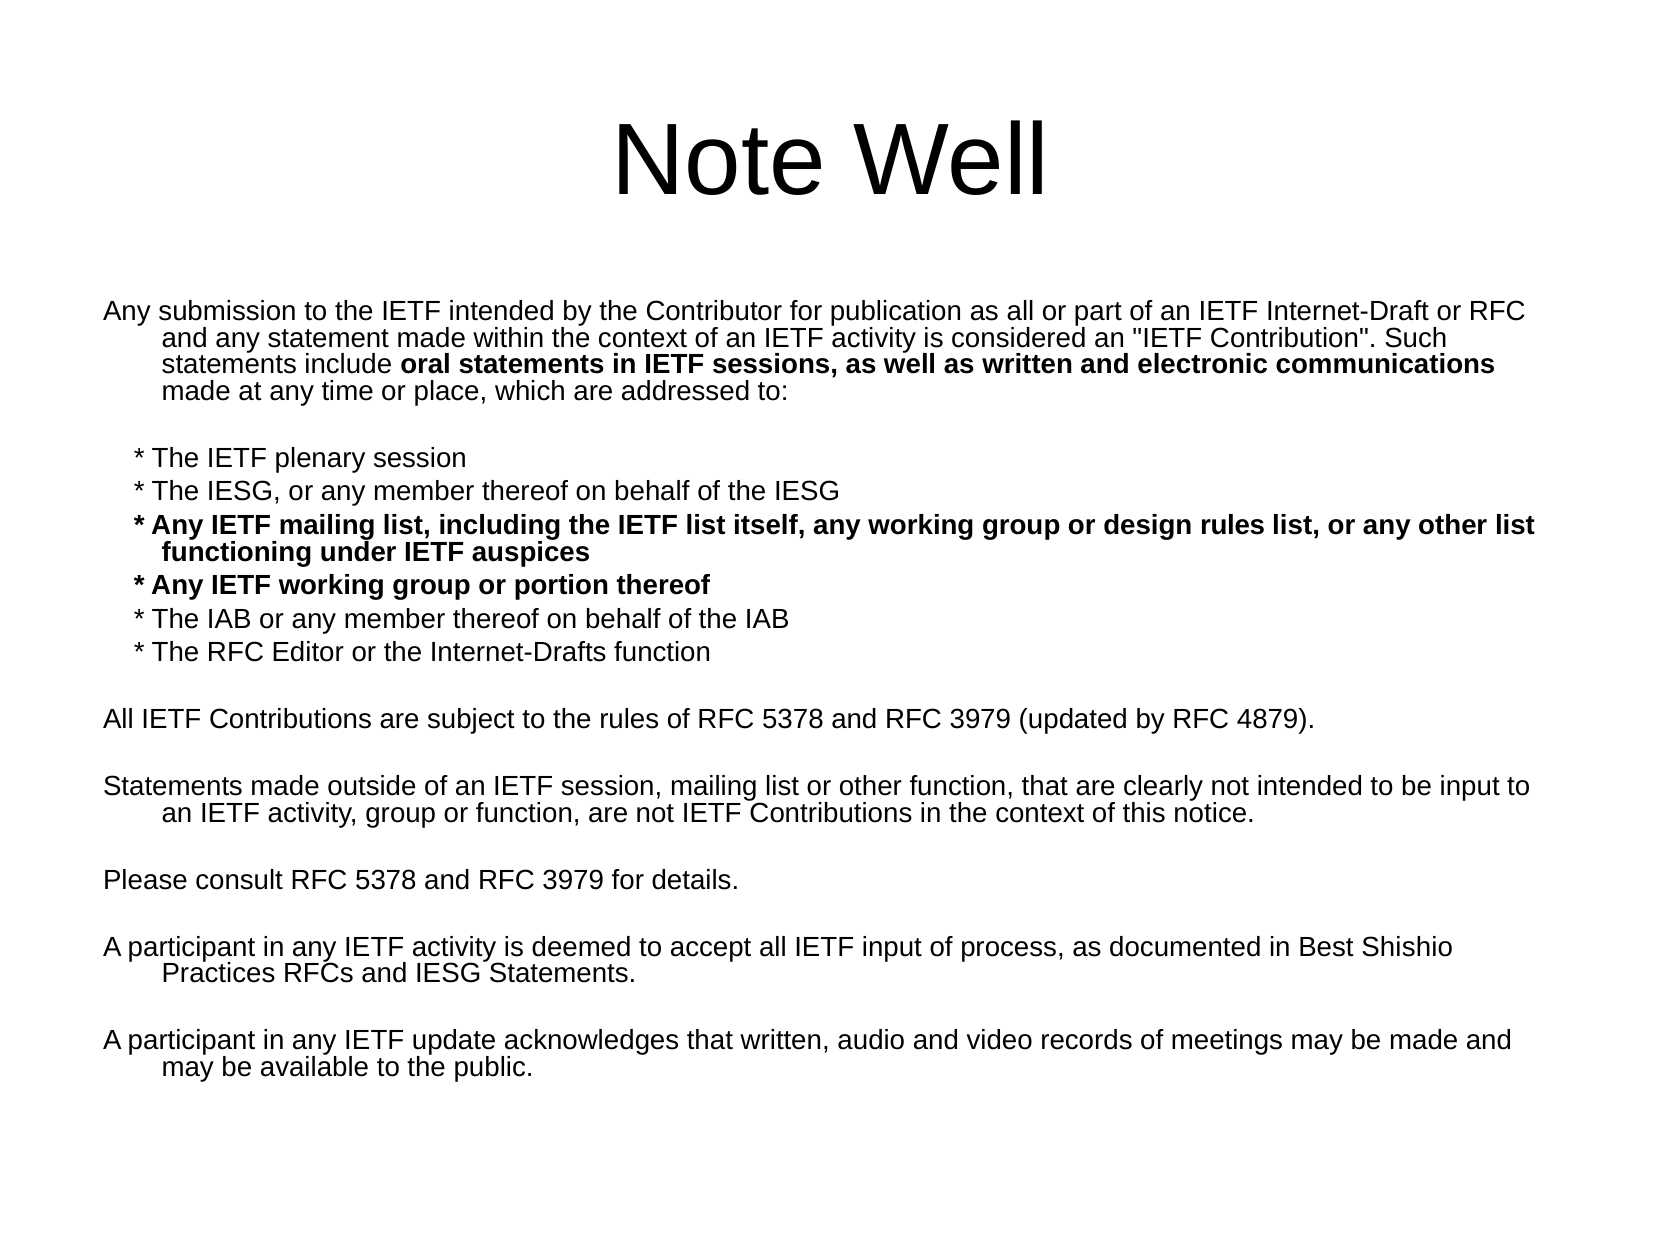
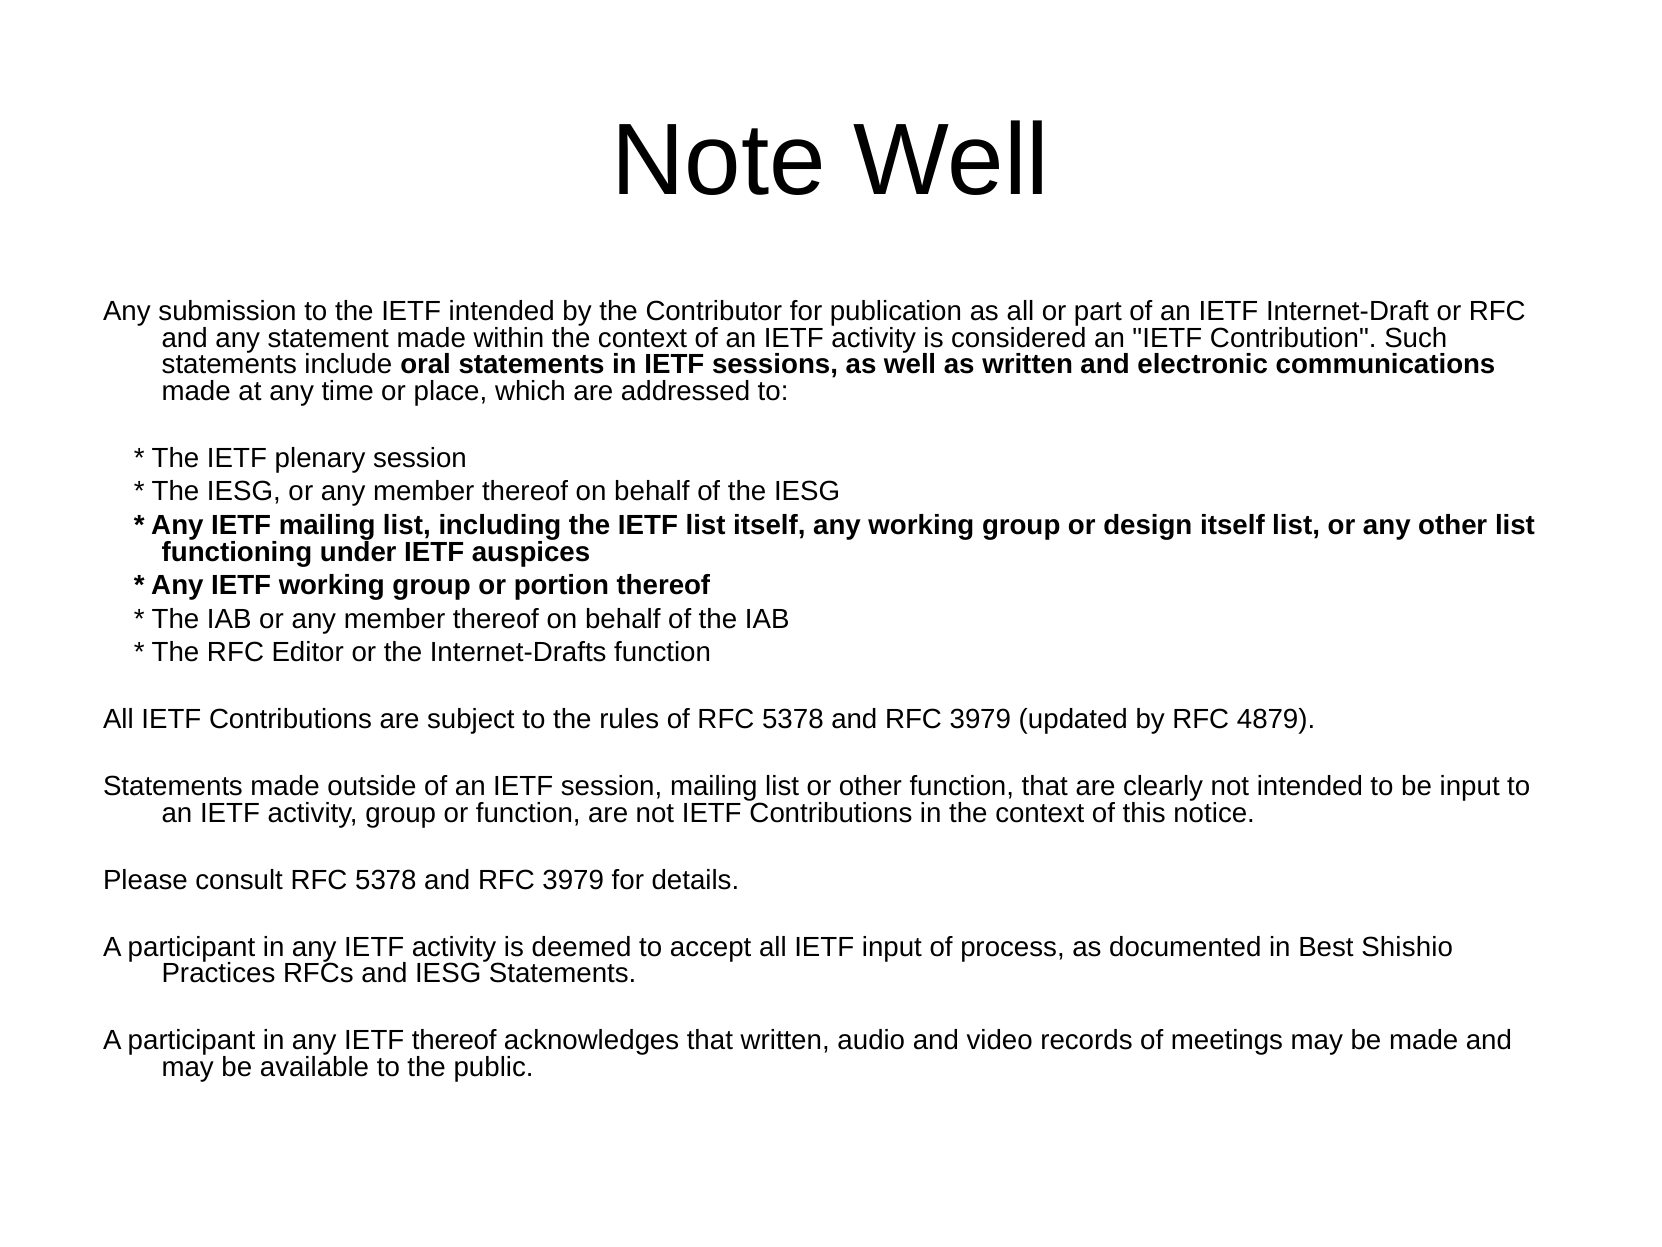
design rules: rules -> itself
IETF update: update -> thereof
